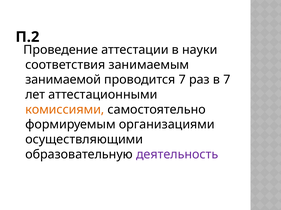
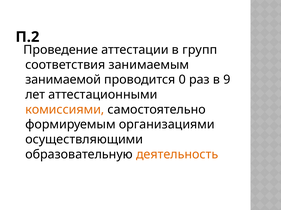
науки: науки -> групп
проводится 7: 7 -> 0
в 7: 7 -> 9
деятельность colour: purple -> orange
